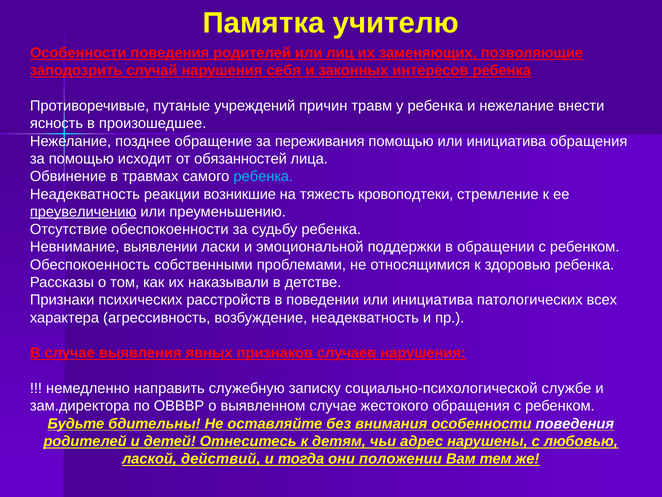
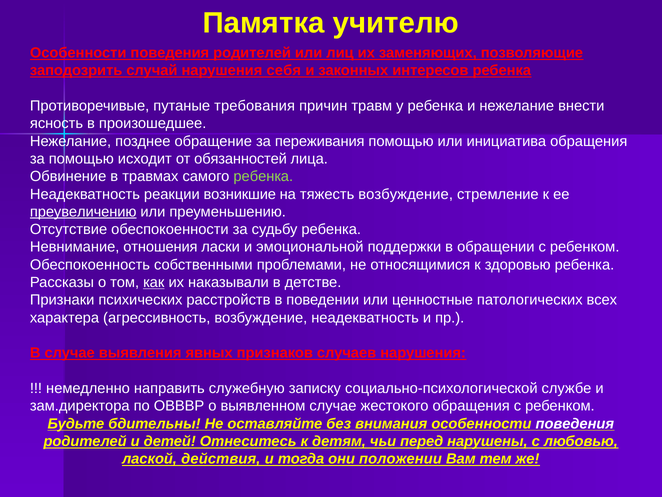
учреждений: учреждений -> требования
ребенка at (263, 176) colour: light blue -> light green
тяжесть кровоподтеки: кровоподтеки -> возбуждение
выявлении: выявлении -> отношения
как underline: none -> present
поведении или инициатива: инициатива -> ценностные
адрес: адрес -> перед
действий: действий -> действия
